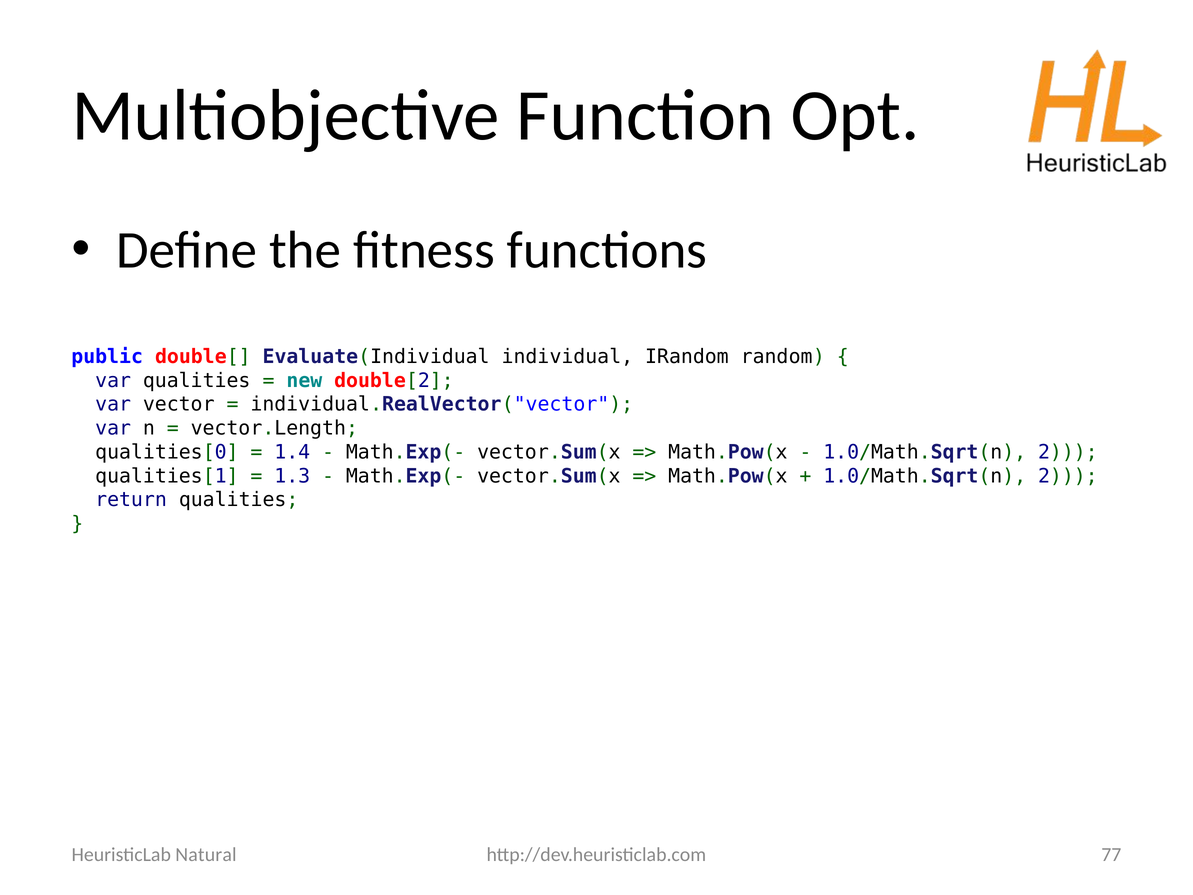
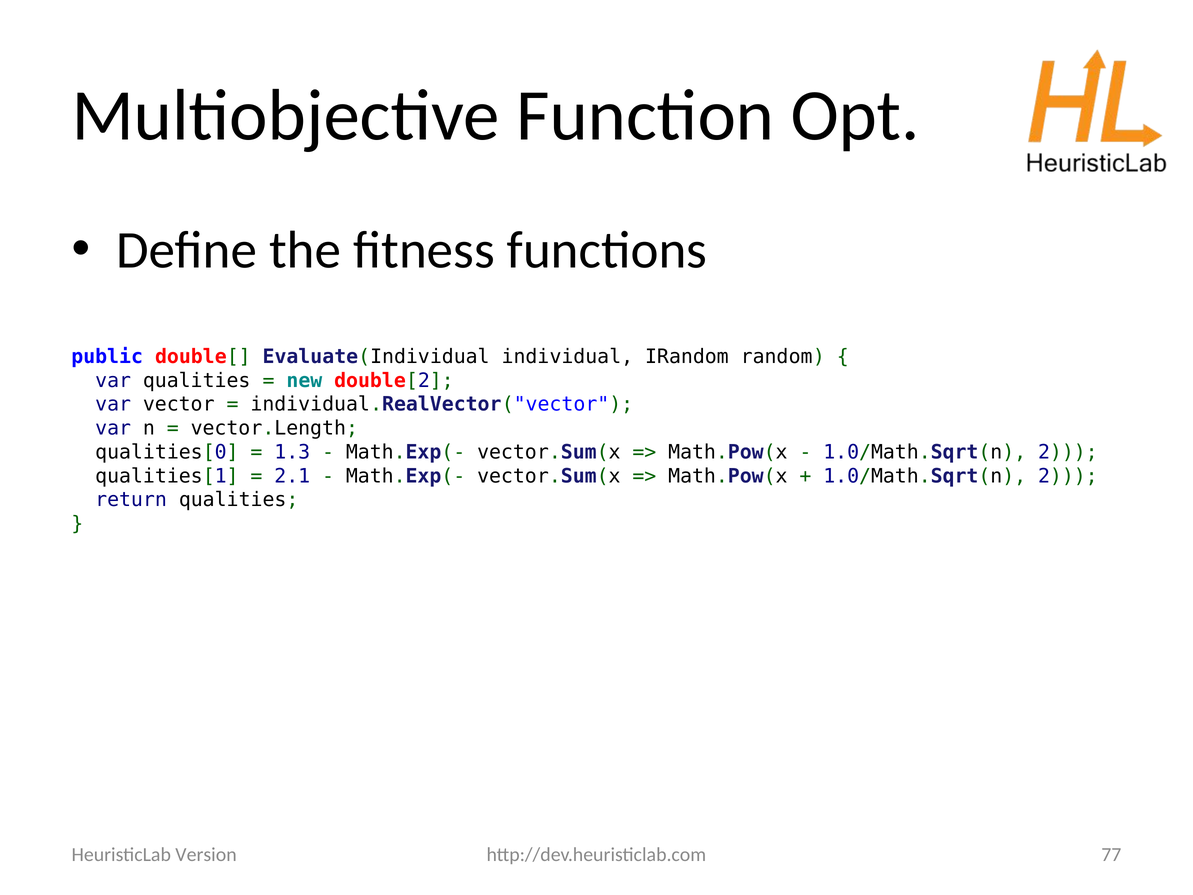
1.4: 1.4 -> 1.3
1.3: 1.3 -> 2.1
Natural: Natural -> Version
